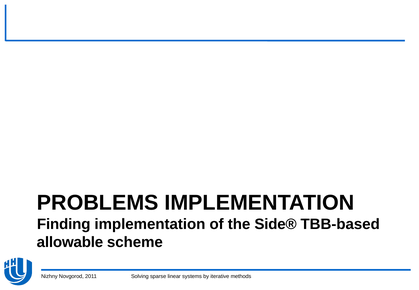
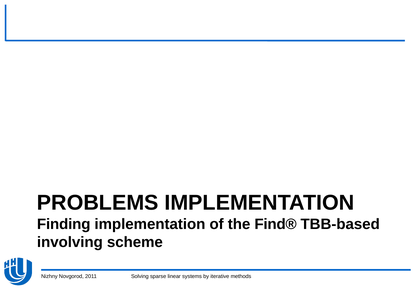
Side®: Side® -> Find®
allowable: allowable -> involving
